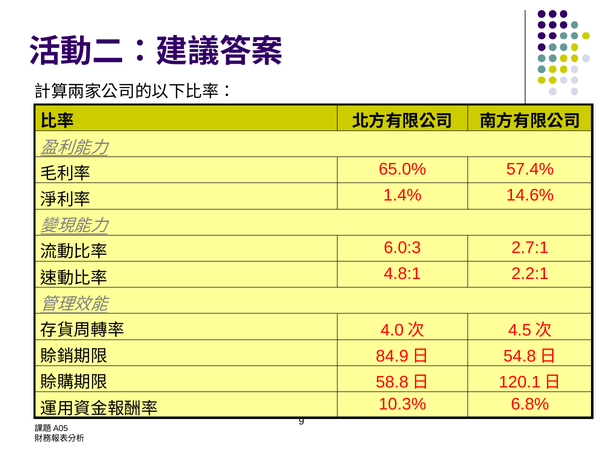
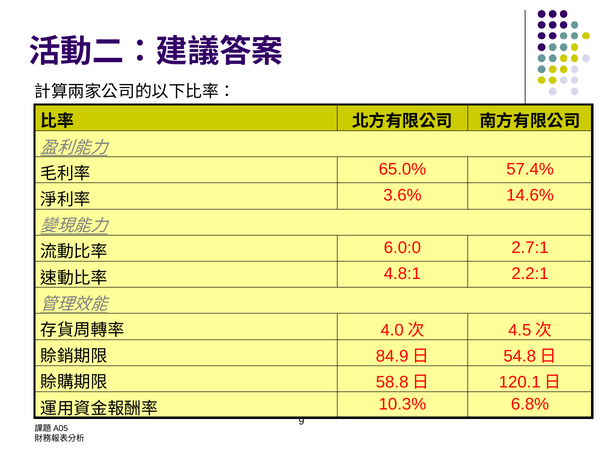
1.4%: 1.4% -> 3.6%
6.0:3: 6.0:3 -> 6.0:0
